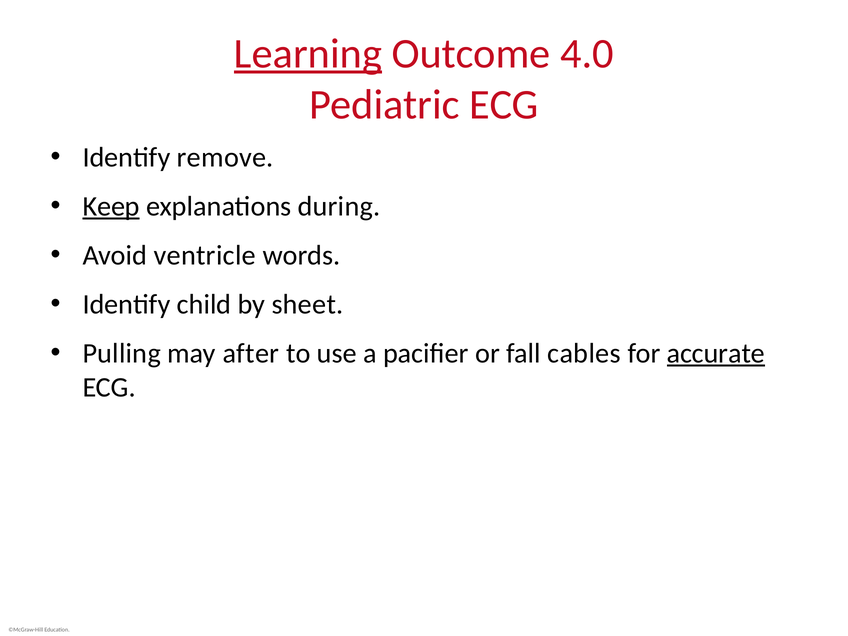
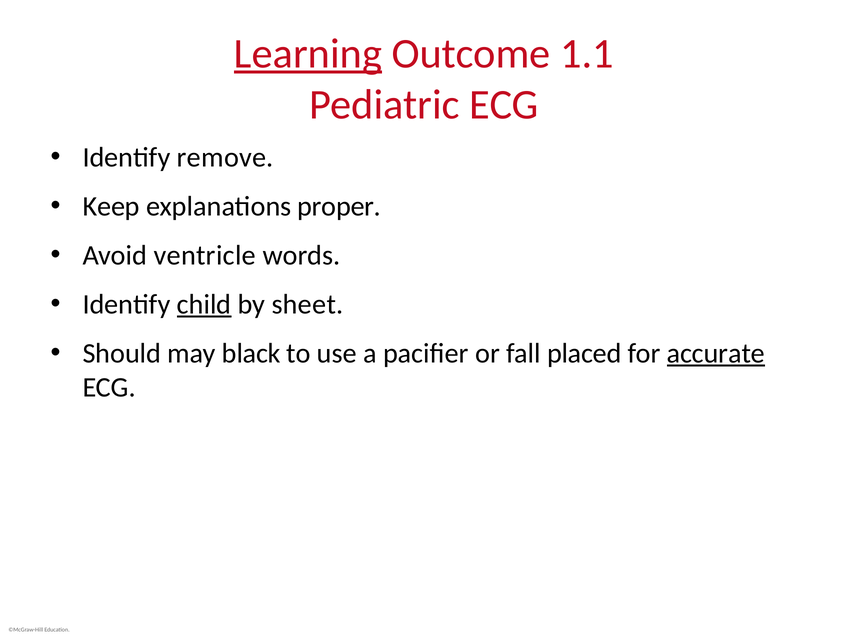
4.0: 4.0 -> 1.1
Keep underline: present -> none
during: during -> proper
child underline: none -> present
Pulling: Pulling -> Should
after: after -> black
cables: cables -> placed
